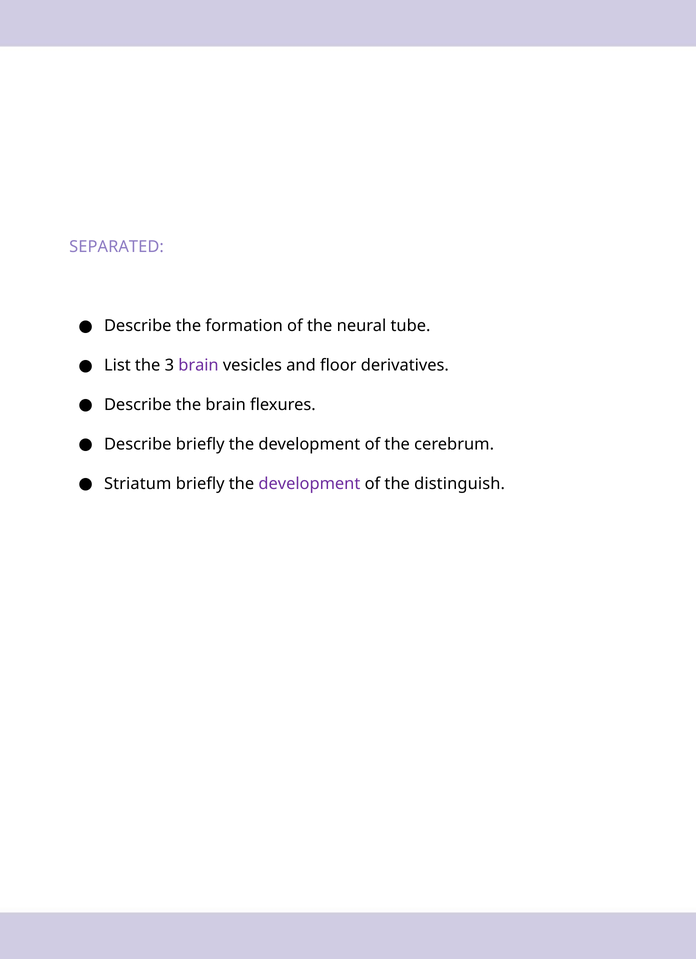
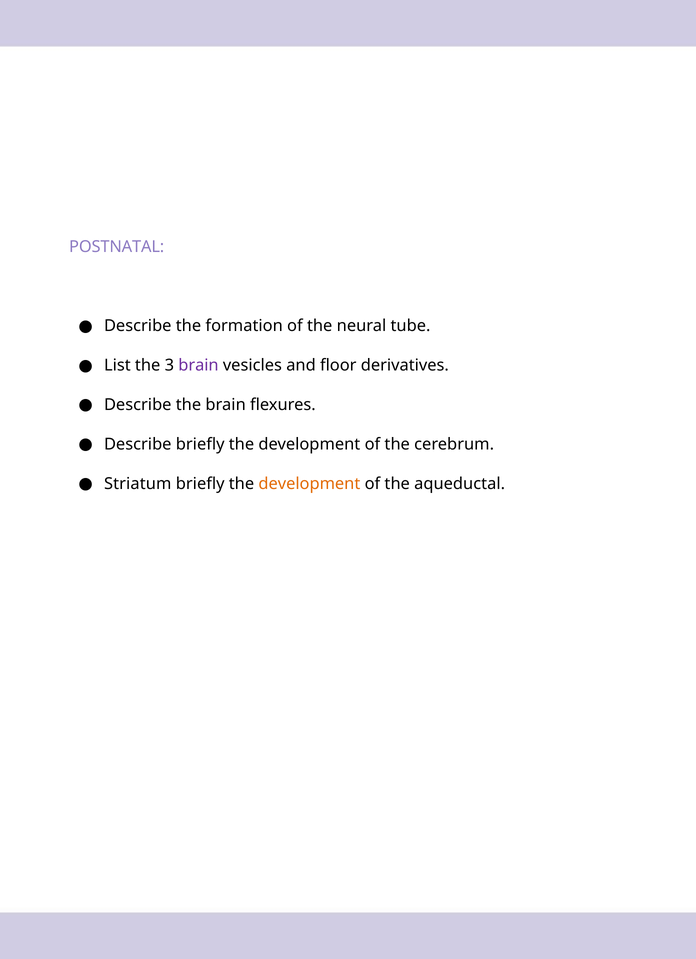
SEPARATED: SEPARATED -> POSTNATAL
development at (309, 484) colour: purple -> orange
distinguish: distinguish -> aqueductal
